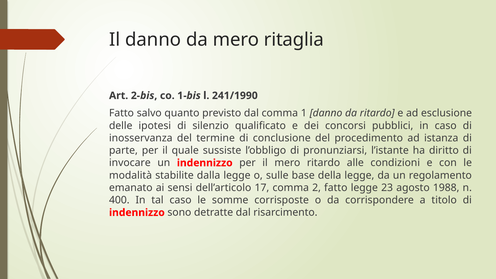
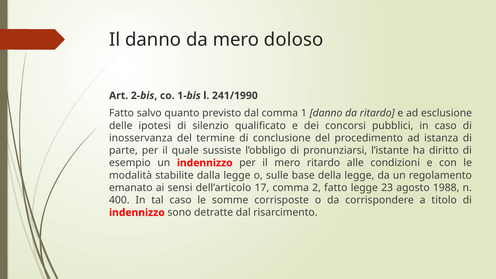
ritaglia: ritaglia -> doloso
invocare: invocare -> esempio
